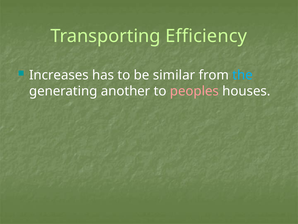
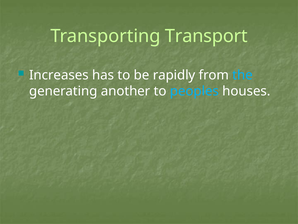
Efficiency: Efficiency -> Transport
similar: similar -> rapidly
peoples colour: pink -> light blue
